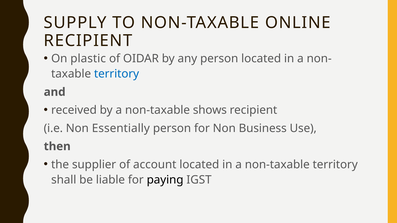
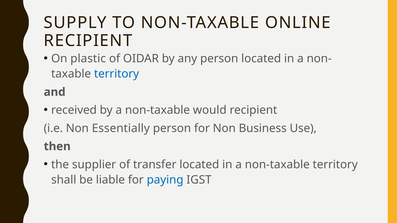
shows: shows -> would
account: account -> transfer
paying colour: black -> blue
